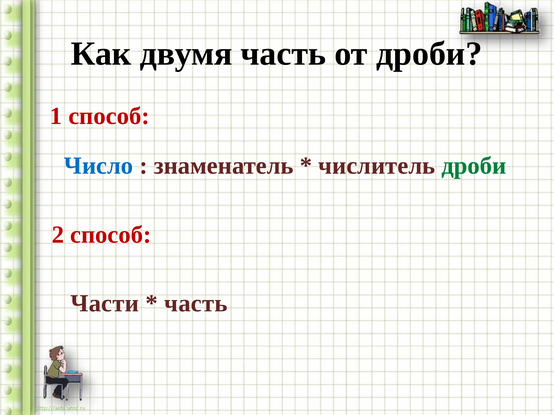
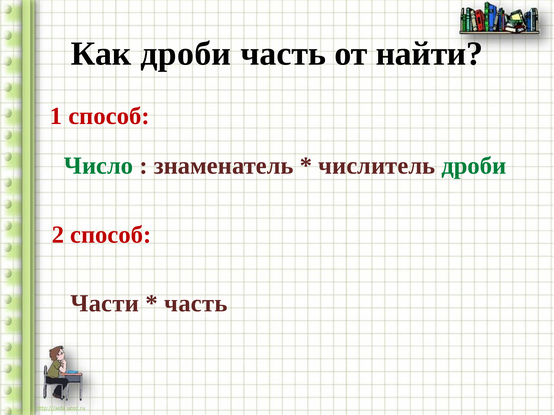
Как двумя: двумя -> дроби
от дроби: дроби -> найти
Число colour: blue -> green
